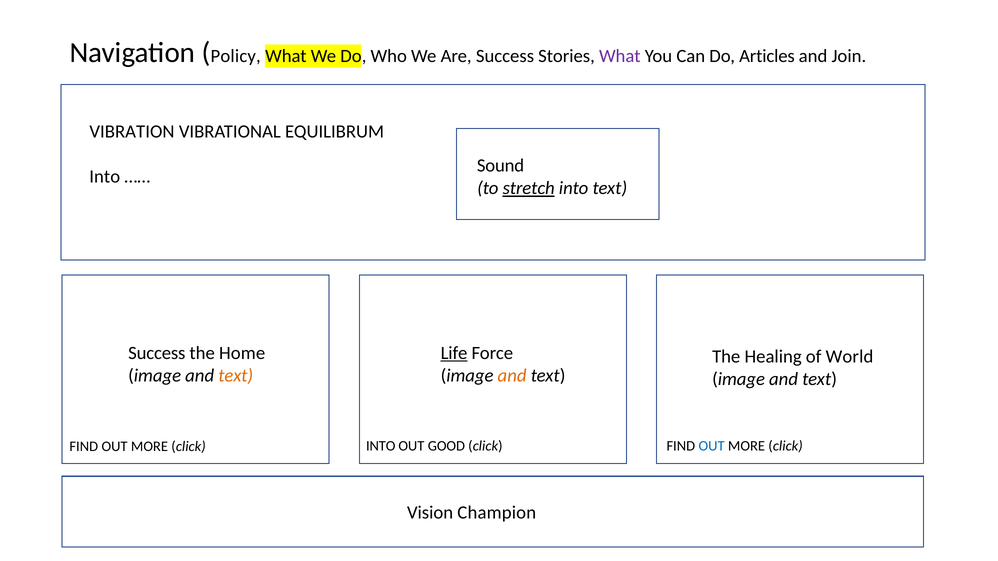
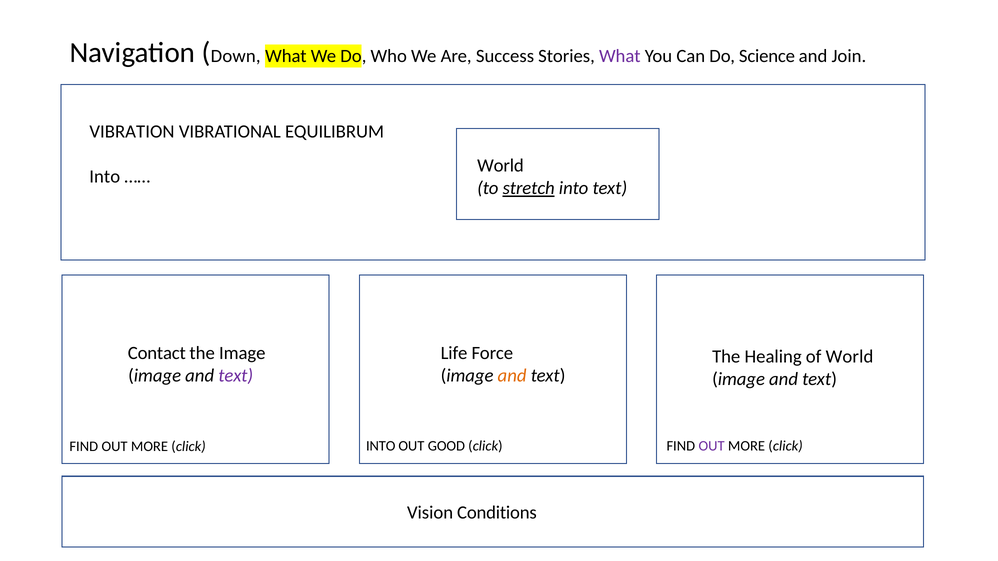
Policy: Policy -> Down
Articles: Articles -> Science
Sound at (501, 166): Sound -> World
Success at (157, 353): Success -> Contact
the Home: Home -> Image
Life underline: present -> none
text at (236, 376) colour: orange -> purple
OUT at (712, 446) colour: blue -> purple
Champion: Champion -> Conditions
